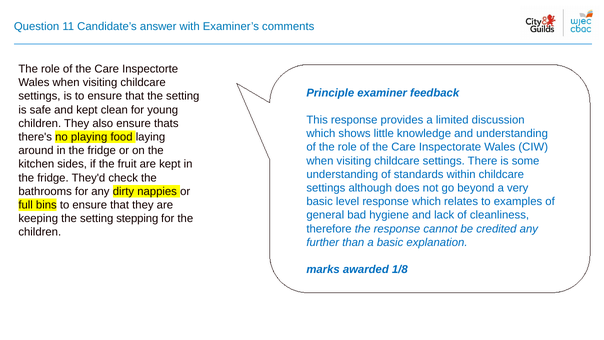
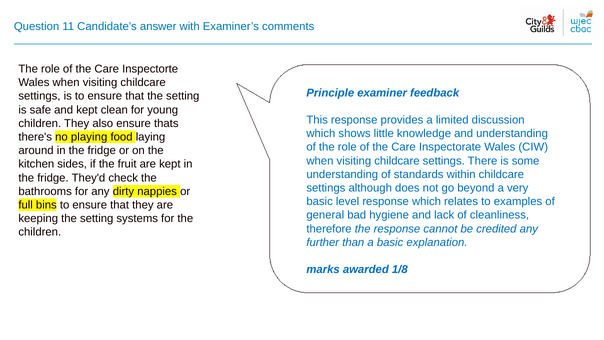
stepping: stepping -> systems
